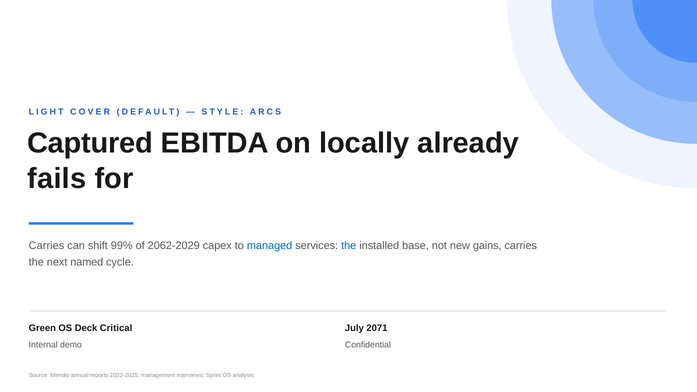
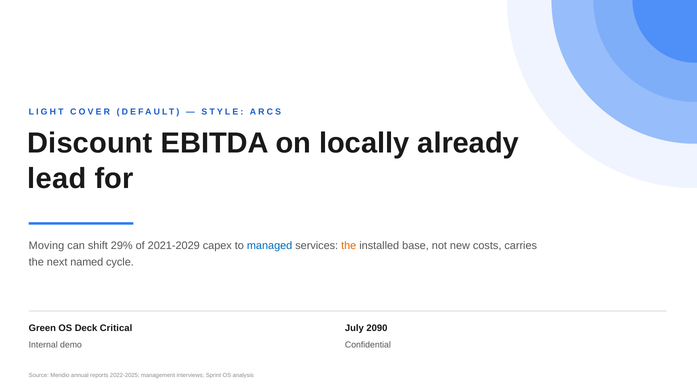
Captured: Captured -> Discount
fails: fails -> lead
Carries at (47, 246): Carries -> Moving
99%: 99% -> 29%
2062-2029: 2062-2029 -> 2021-2029
the at (349, 246) colour: blue -> orange
gains: gains -> costs
2071: 2071 -> 2090
